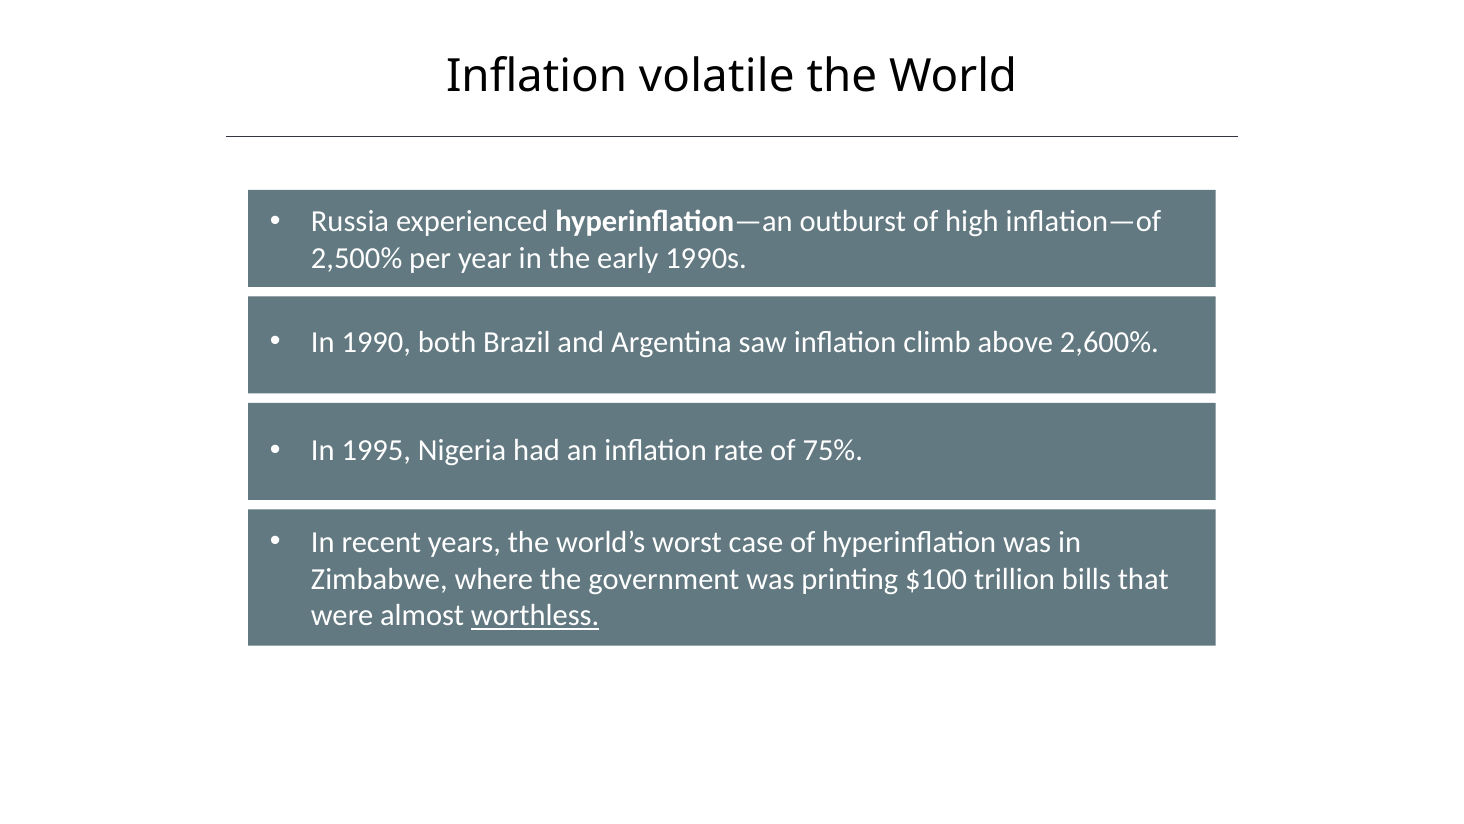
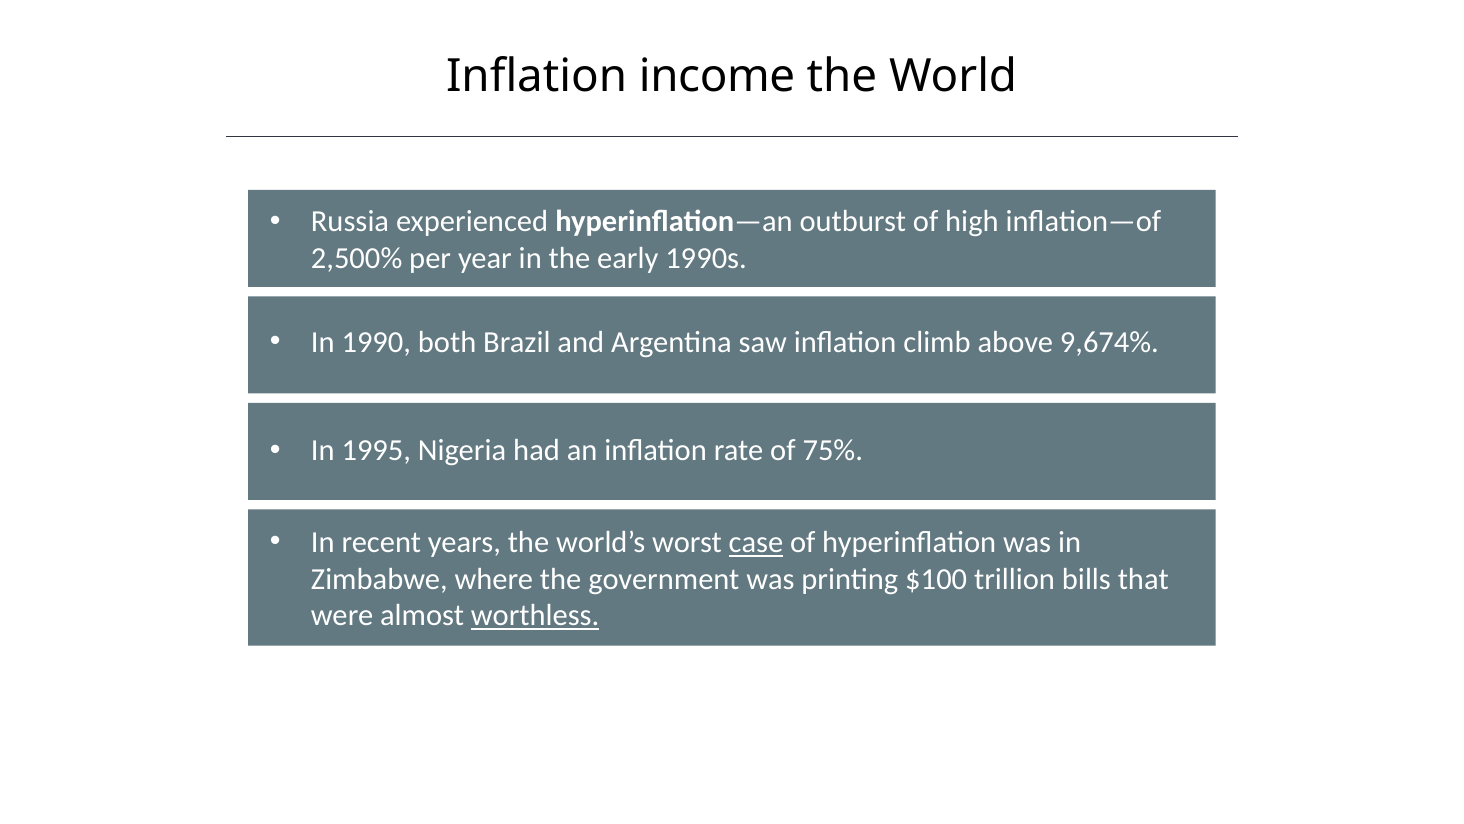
volatile: volatile -> income
2,600%: 2,600% -> 9,674%
case underline: none -> present
